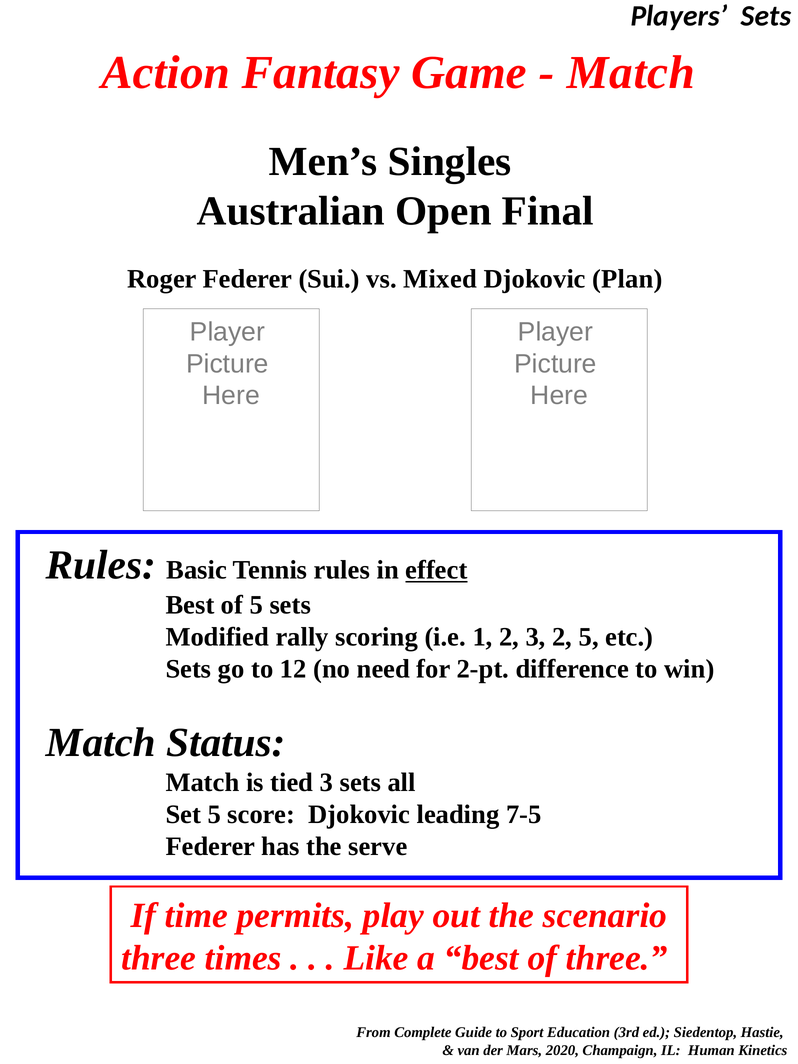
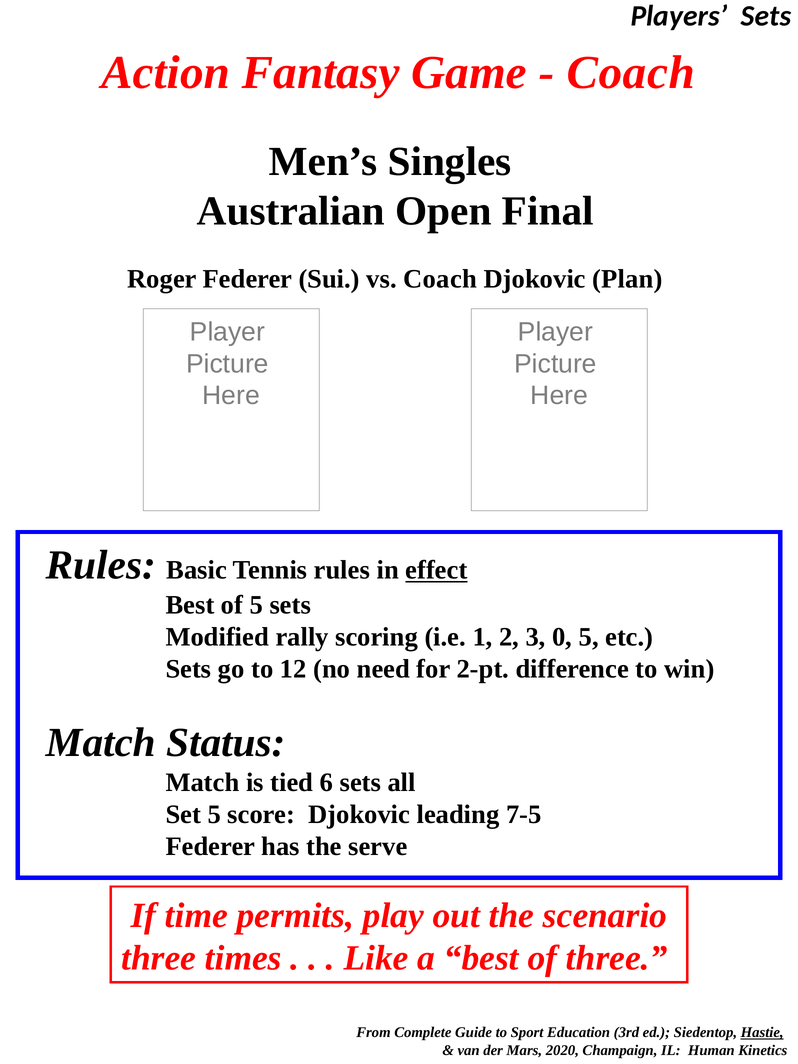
Match at (631, 72): Match -> Coach
vs Mixed: Mixed -> Coach
3 2: 2 -> 0
tied 3: 3 -> 6
Hastie underline: none -> present
